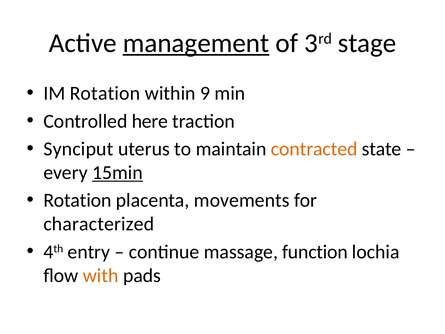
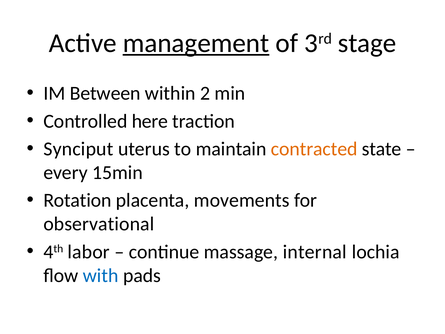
IM Rotation: Rotation -> Between
9: 9 -> 2
15min underline: present -> none
characterized: characterized -> observational
entry: entry -> labor
function: function -> internal
with colour: orange -> blue
